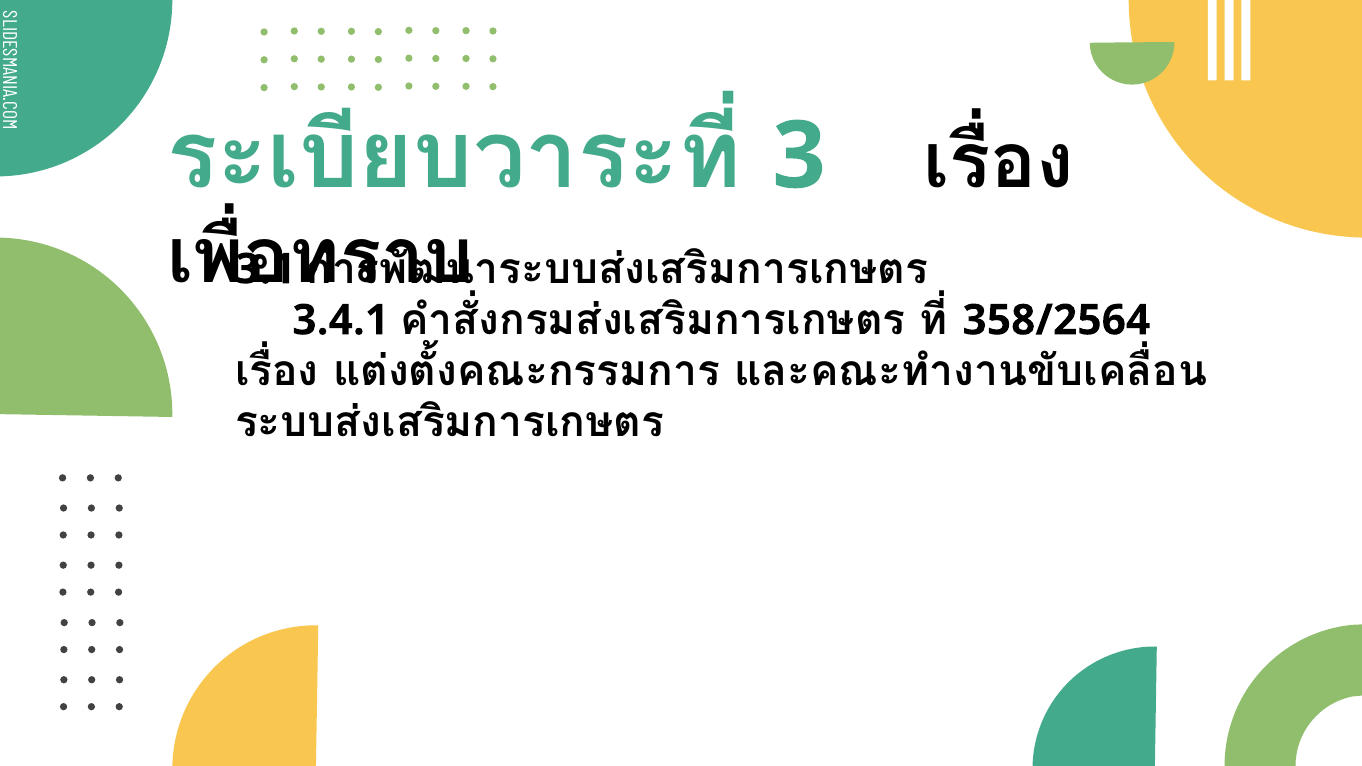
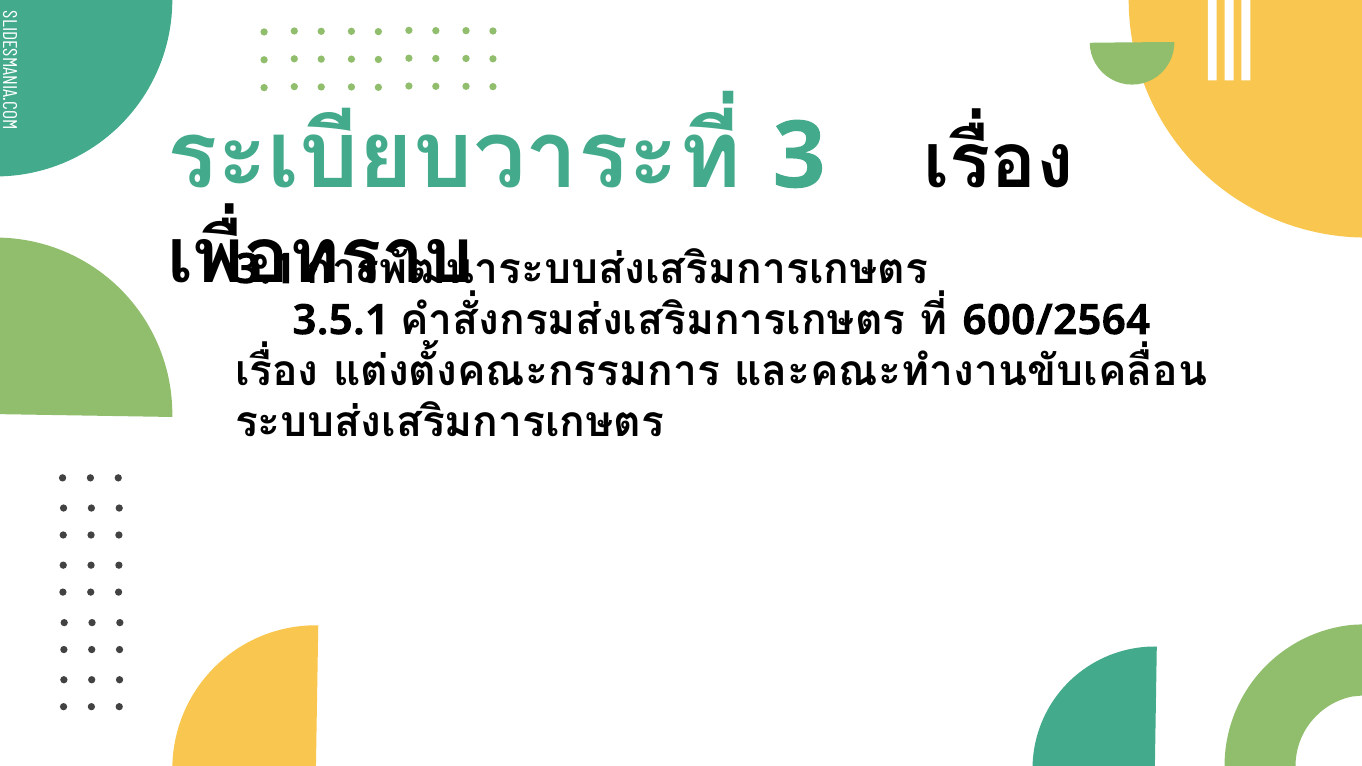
3.4.1: 3.4.1 -> 3.5.1
358/2564: 358/2564 -> 600/2564
